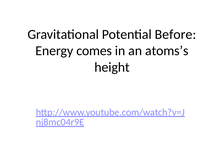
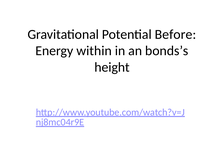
comes: comes -> within
atoms’s: atoms’s -> bonds’s
